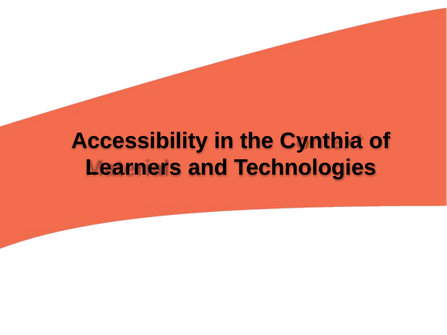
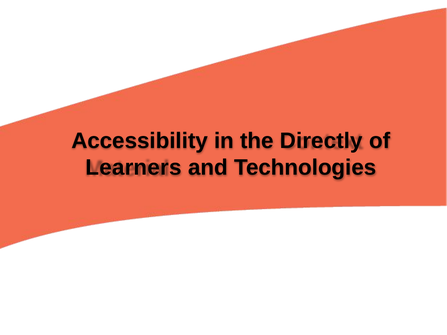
Cynthia: Cynthia -> Directly
